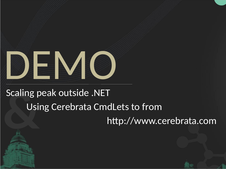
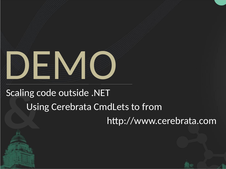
peak: peak -> code
